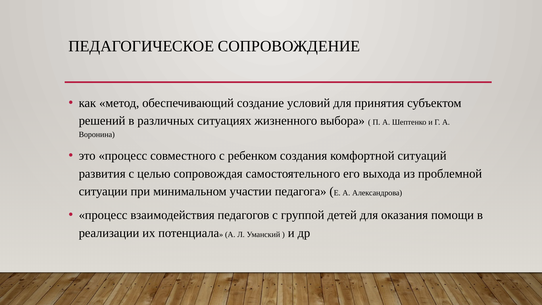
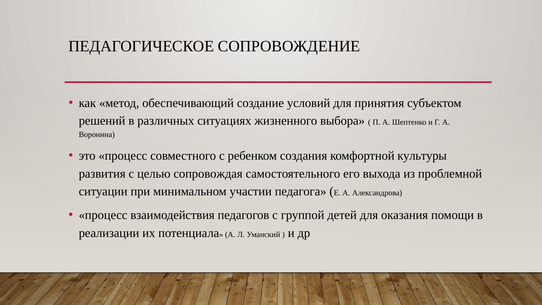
ситуаций: ситуаций -> культуры
